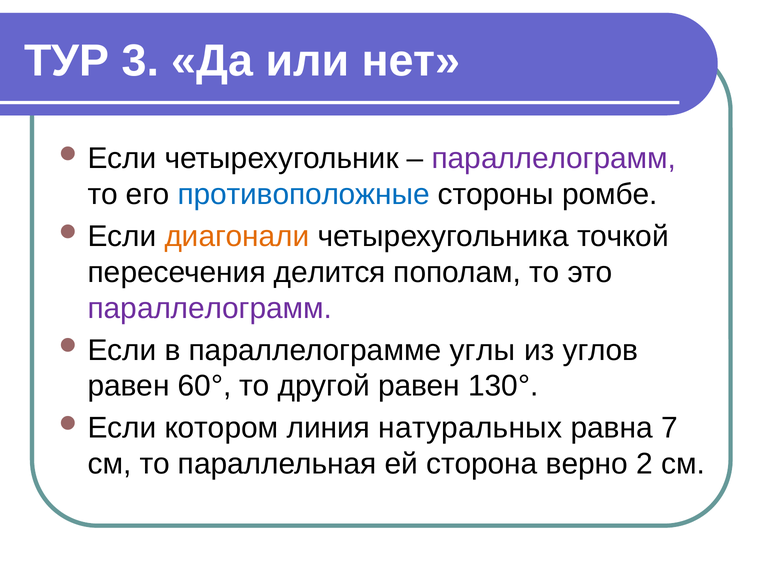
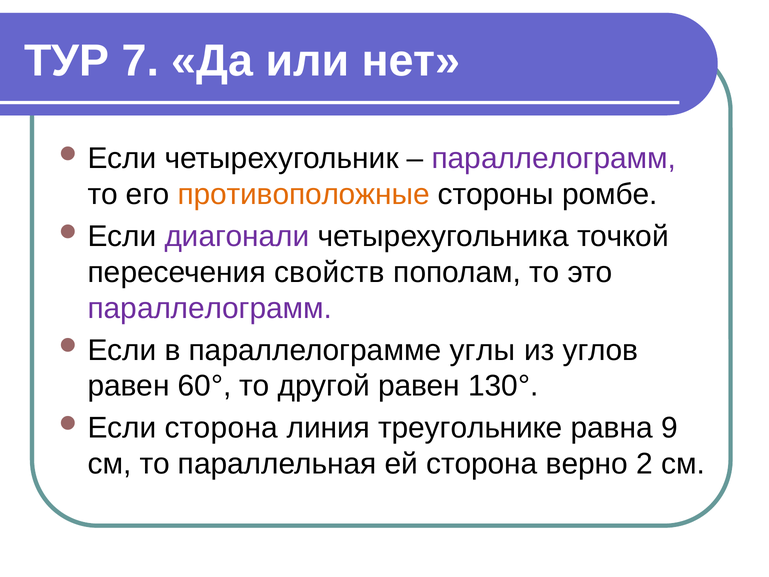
3: 3 -> 7
противоположные colour: blue -> orange
диагонали colour: orange -> purple
делится: делится -> свойств
котором at (222, 428): котором -> сторона
натуральных: натуральных -> треугольнике
7: 7 -> 9
